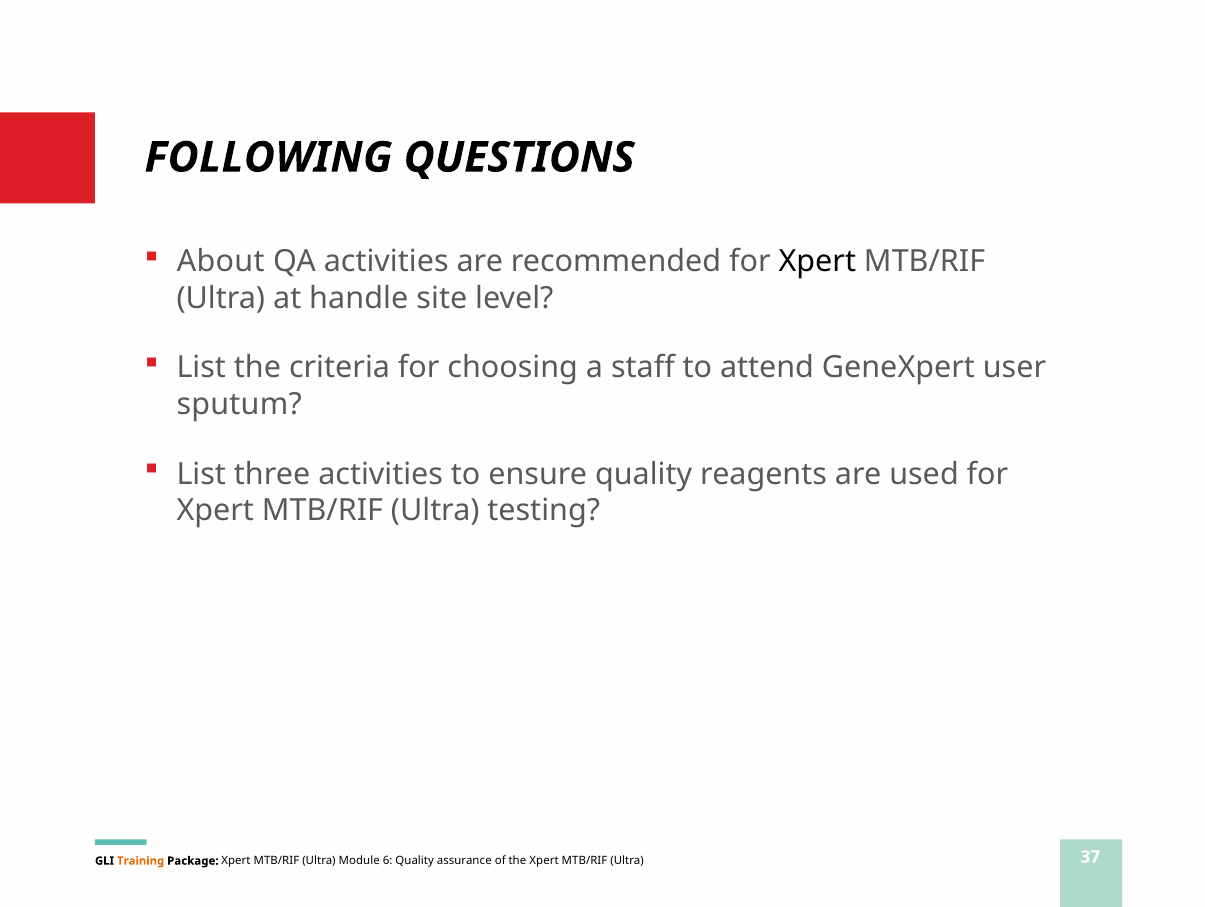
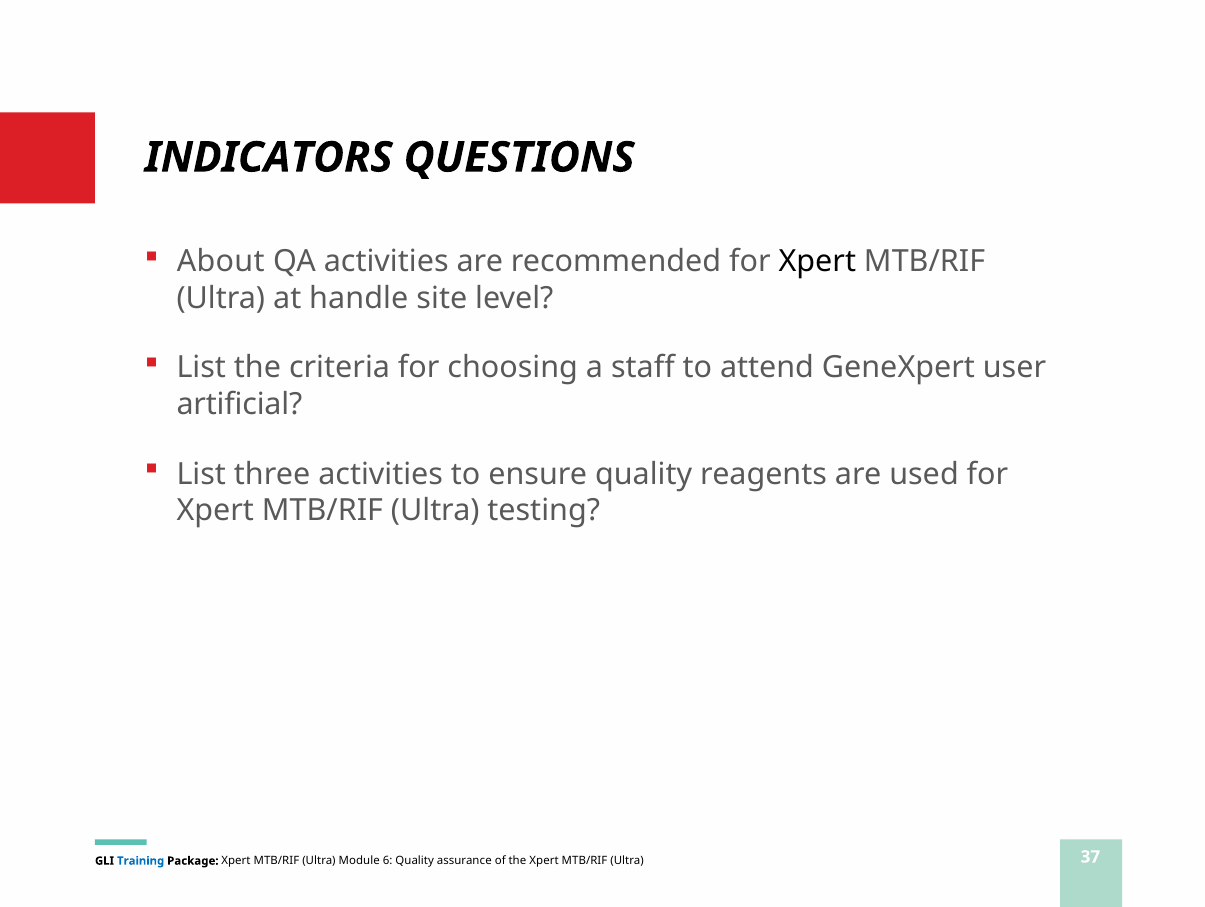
FOLLOWING: FOLLOWING -> INDICATORS
sputum: sputum -> artificial
Training colour: orange -> blue
